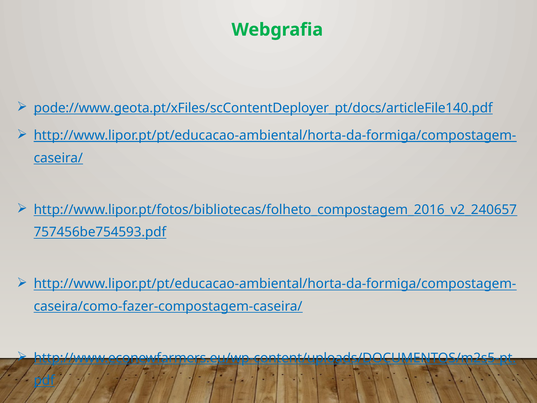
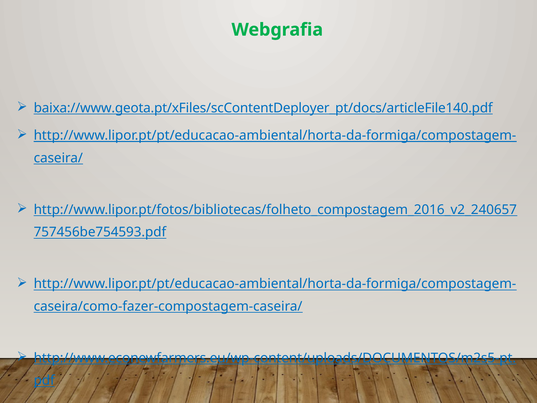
pode://www.geota.pt/xFiles/scContentDeployer_pt/docs/articleFile140.pdf: pode://www.geota.pt/xFiles/scContentDeployer_pt/docs/articleFile140.pdf -> baixa://www.geota.pt/xFiles/scContentDeployer_pt/docs/articleFile140.pdf
